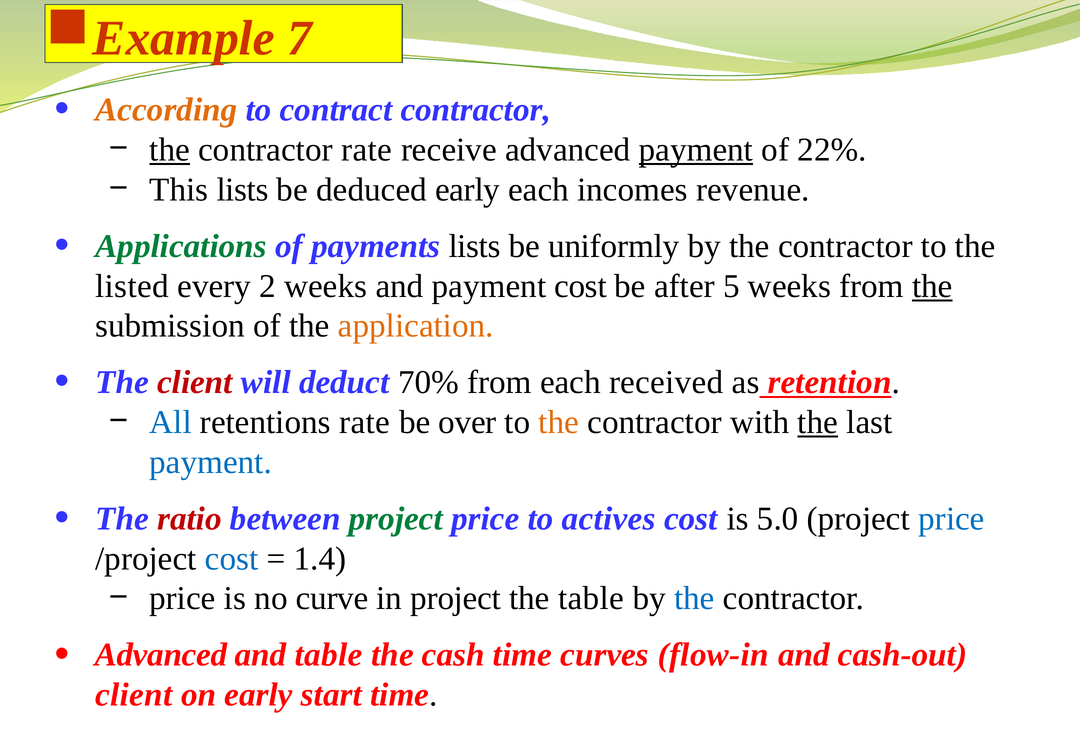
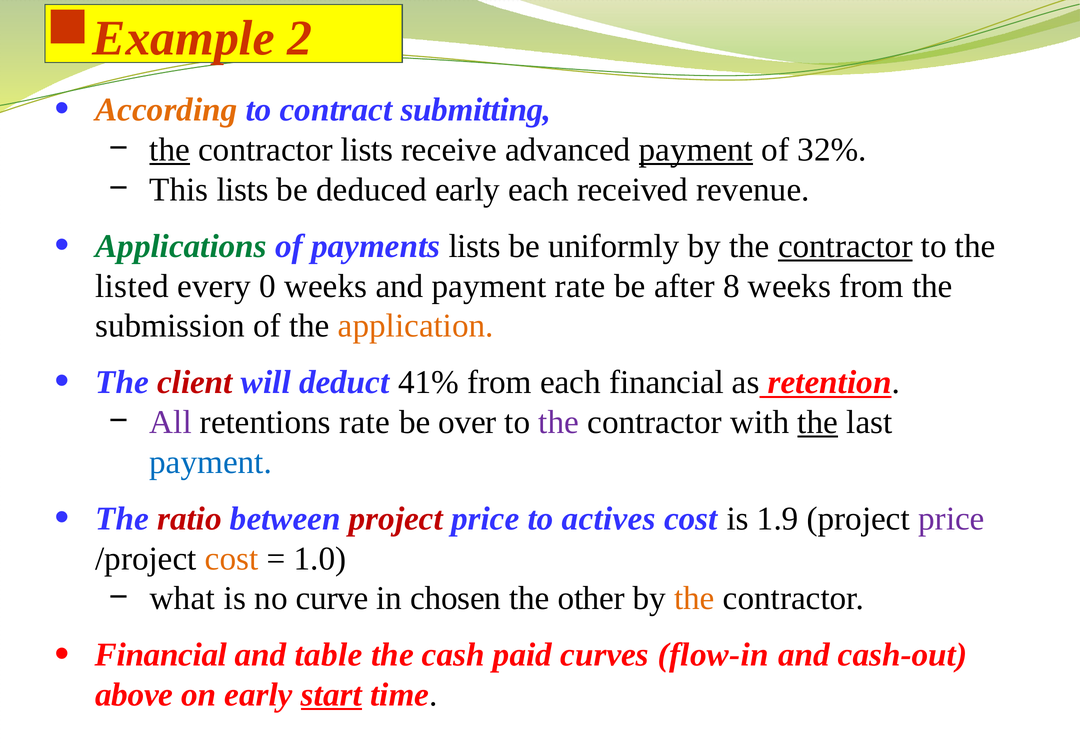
7: 7 -> 2
contract contractor: contractor -> submitting
contractor rate: rate -> lists
22%: 22% -> 32%
incomes: incomes -> received
contractor at (845, 246) underline: none -> present
2: 2 -> 0
payment cost: cost -> rate
5: 5 -> 8
the at (932, 286) underline: present -> none
70%: 70% -> 41%
each received: received -> financial
All colour: blue -> purple
the at (559, 422) colour: orange -> purple
project at (396, 518) colour: green -> red
5.0: 5.0 -> 1.9
price at (952, 518) colour: blue -> purple
cost at (232, 558) colour: blue -> orange
1.4: 1.4 -> 1.0
price at (182, 598): price -> what
in project: project -> chosen
the table: table -> other
the at (694, 598) colour: blue -> orange
Advanced at (161, 655): Advanced -> Financial
cash time: time -> paid
client at (134, 695): client -> above
start underline: none -> present
